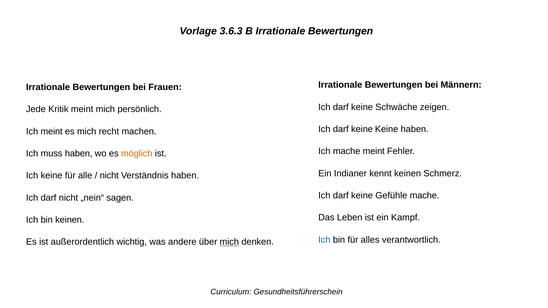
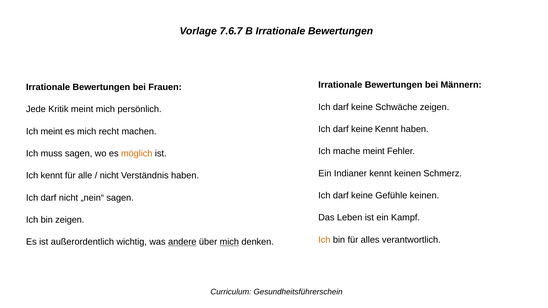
3.6.3: 3.6.3 -> 7.6.7
keine Keine: Keine -> Kennt
muss haben: haben -> sagen
Ich keine: keine -> kennt
Gefühle mache: mache -> keinen
bin keinen: keinen -> zeigen
Ich at (324, 240) colour: blue -> orange
andere underline: none -> present
